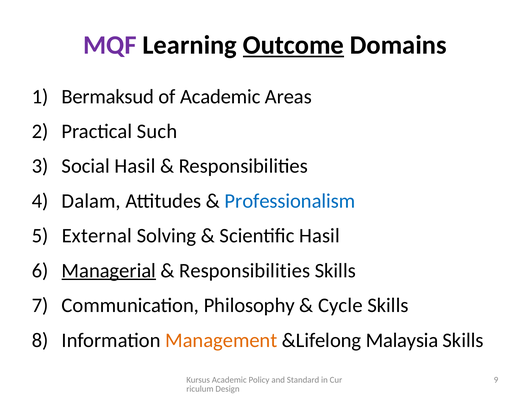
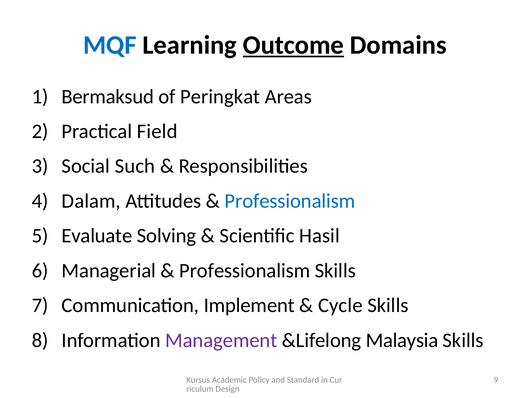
MQF colour: purple -> blue
of Academic: Academic -> Peringkat
Such: Such -> Field
Social Hasil: Hasil -> Such
External: External -> Evaluate
Managerial underline: present -> none
Responsibilities at (245, 270): Responsibilities -> Professionalism
Philosophy: Philosophy -> Implement
Management colour: orange -> purple
